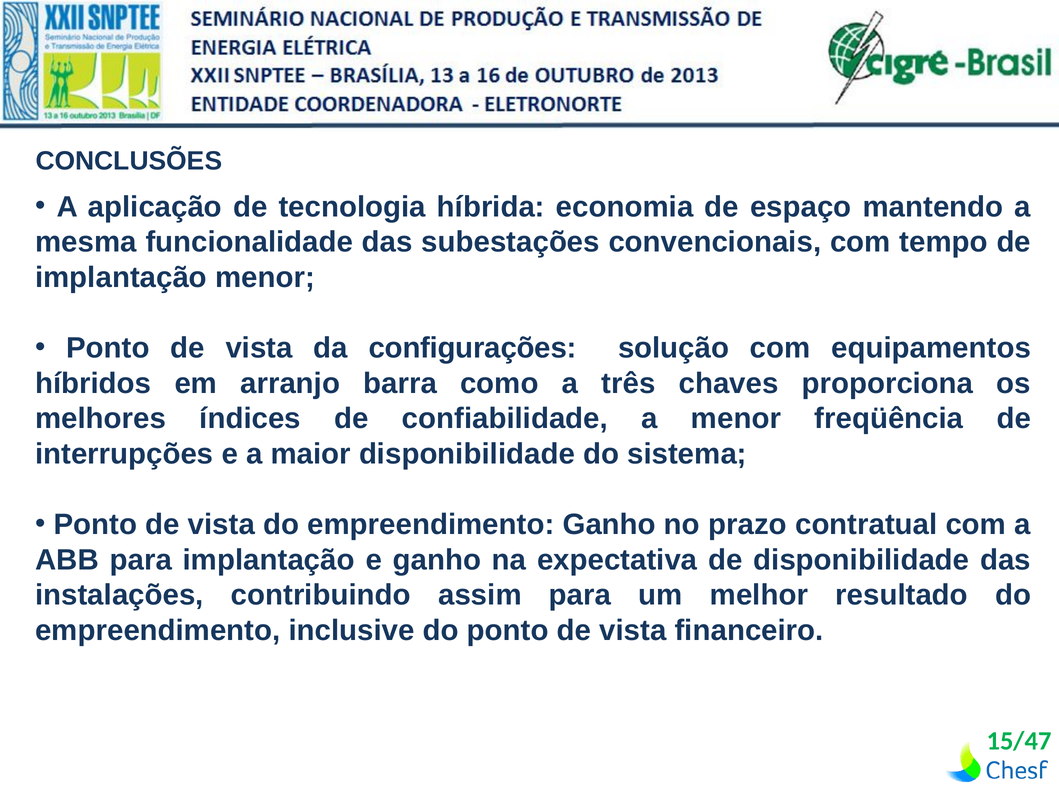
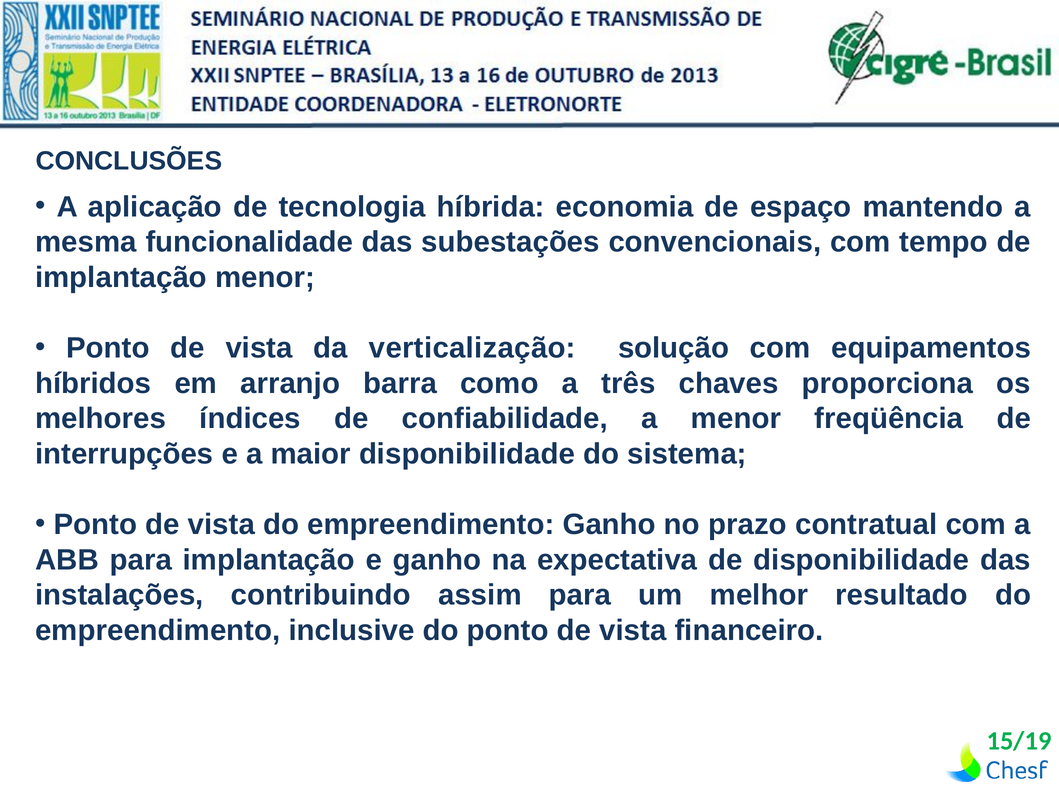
configurações: configurações -> verticalização
15/47: 15/47 -> 15/19
